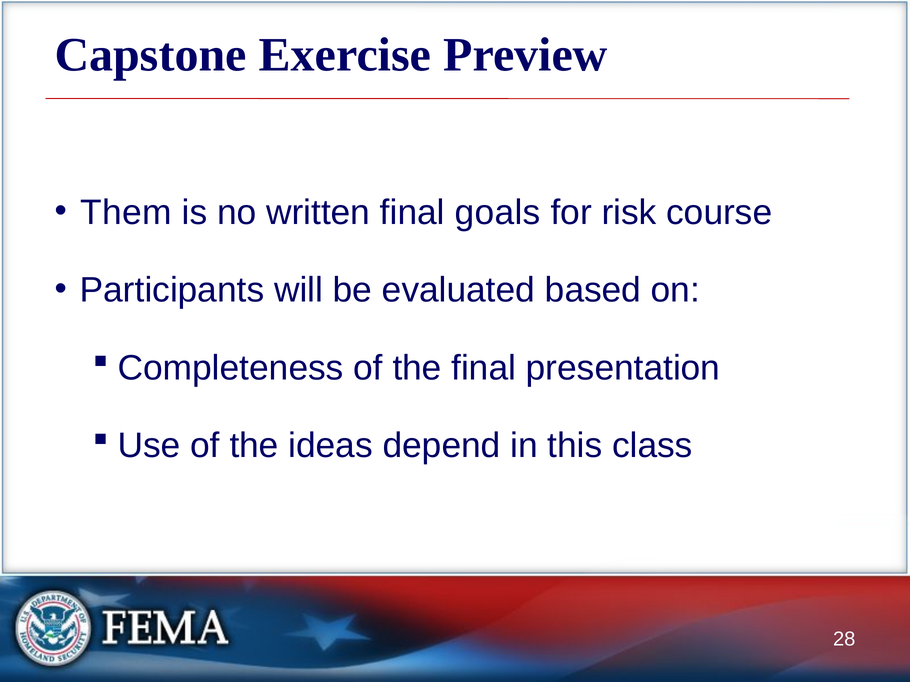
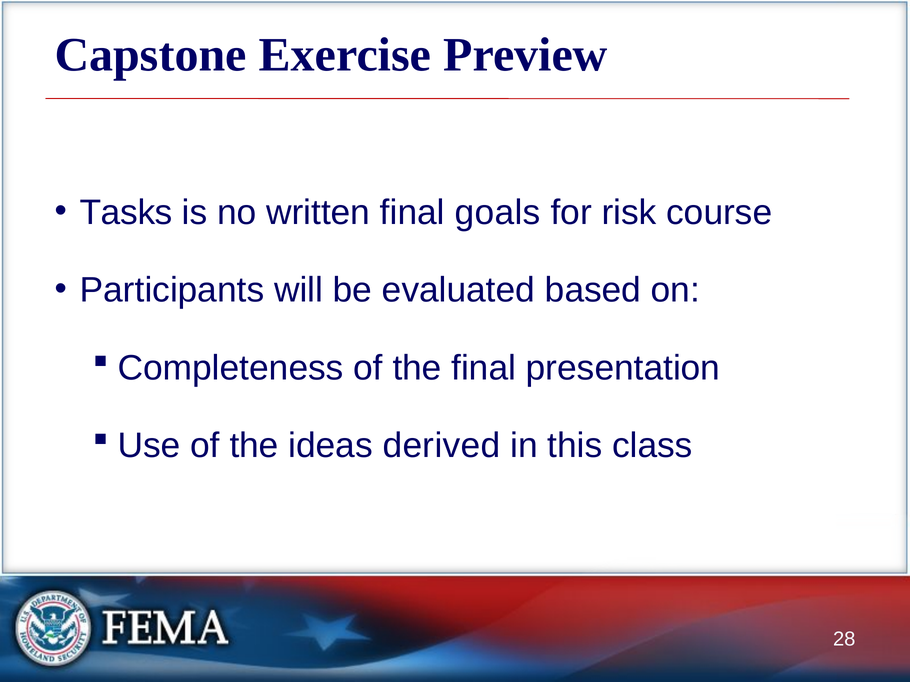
Them: Them -> Tasks
depend: depend -> derived
